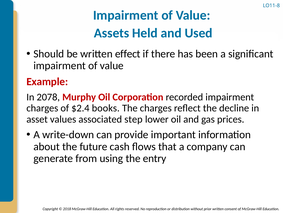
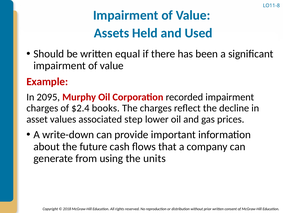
effect: effect -> equal
2078: 2078 -> 2095
entry: entry -> units
